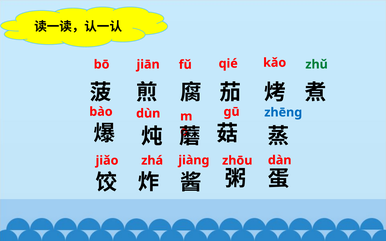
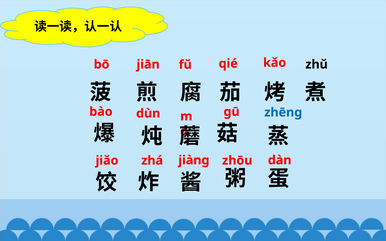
zhǔ colour: green -> black
